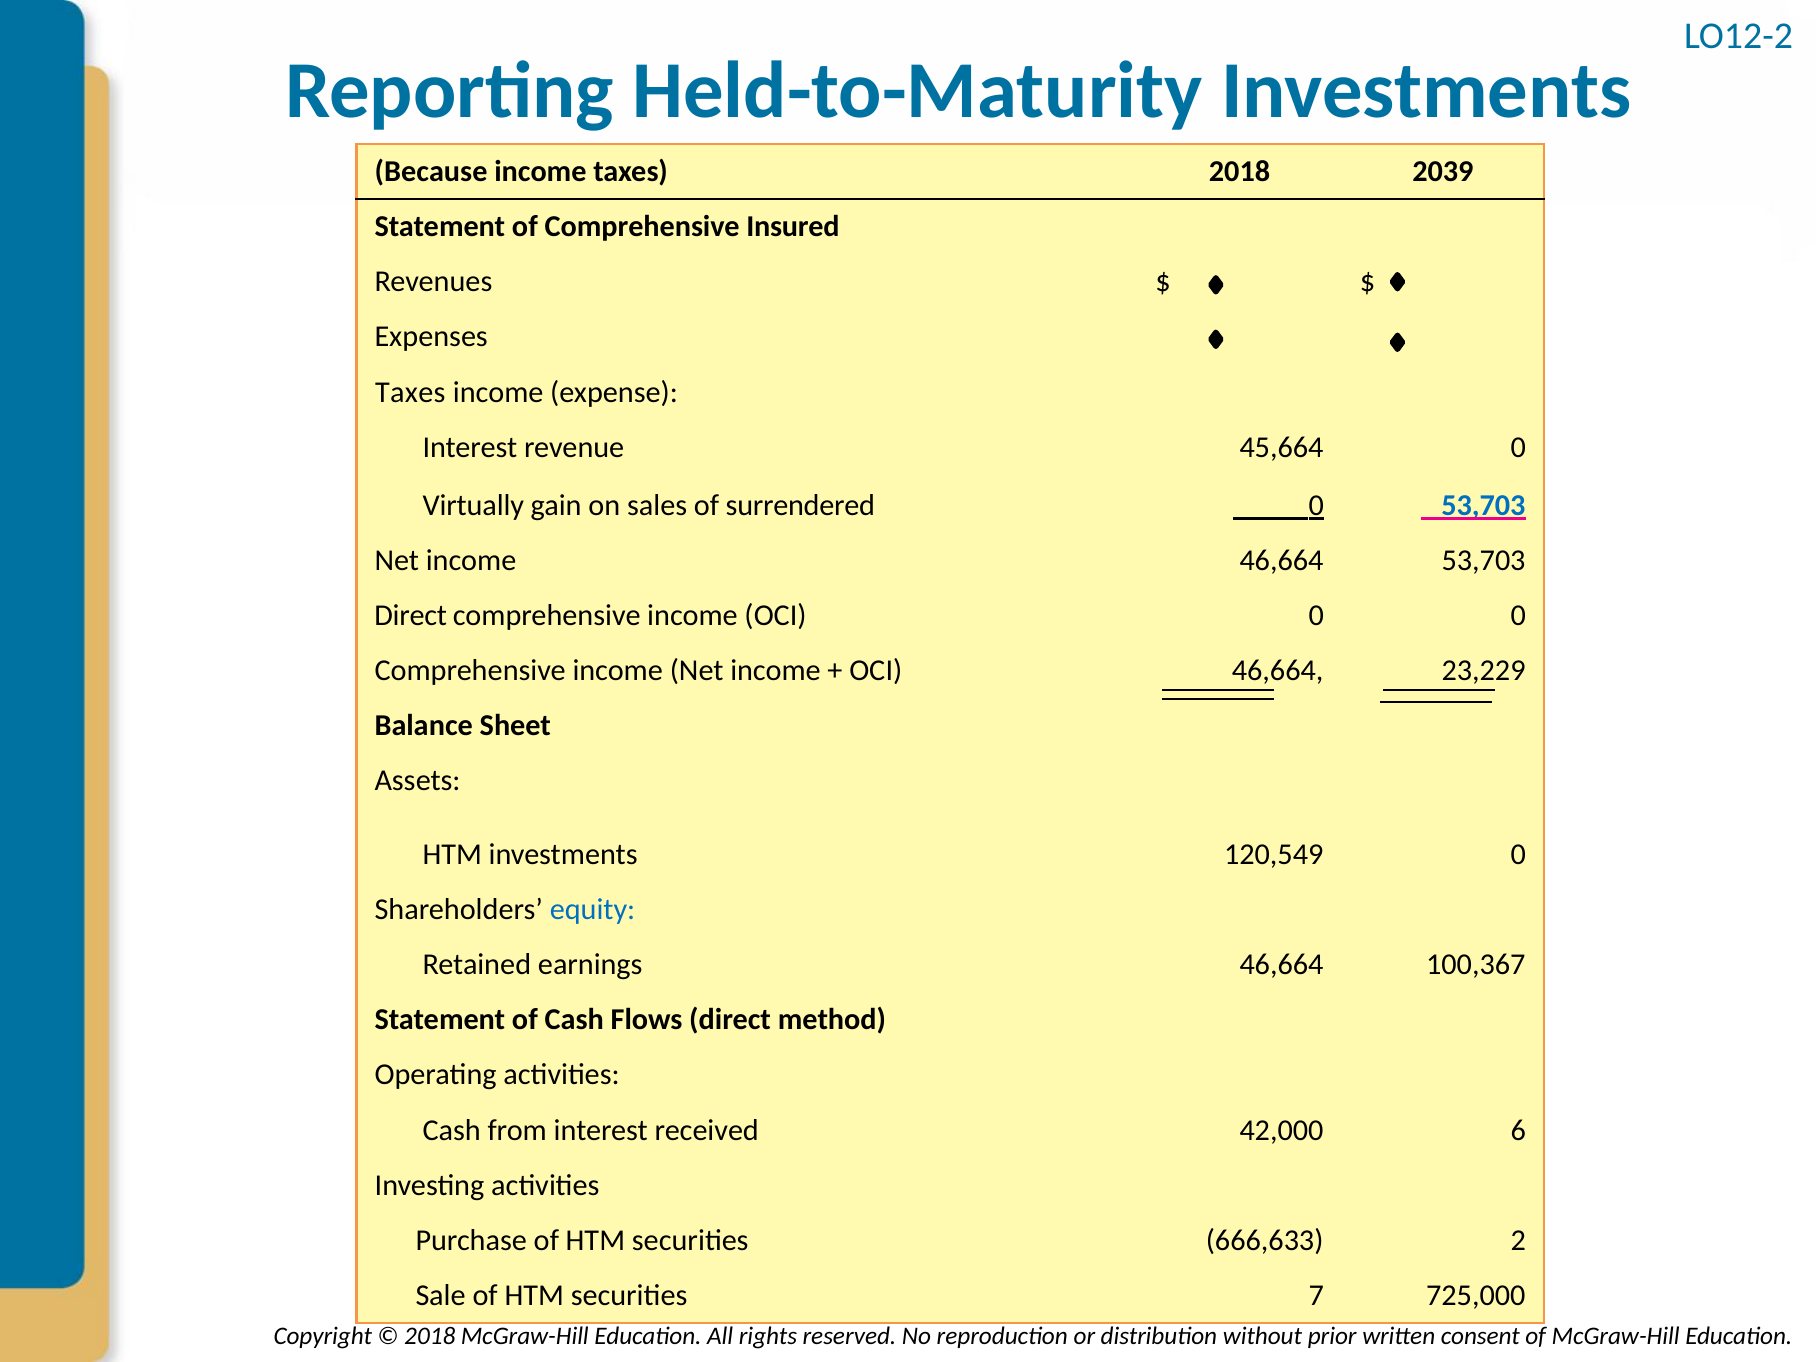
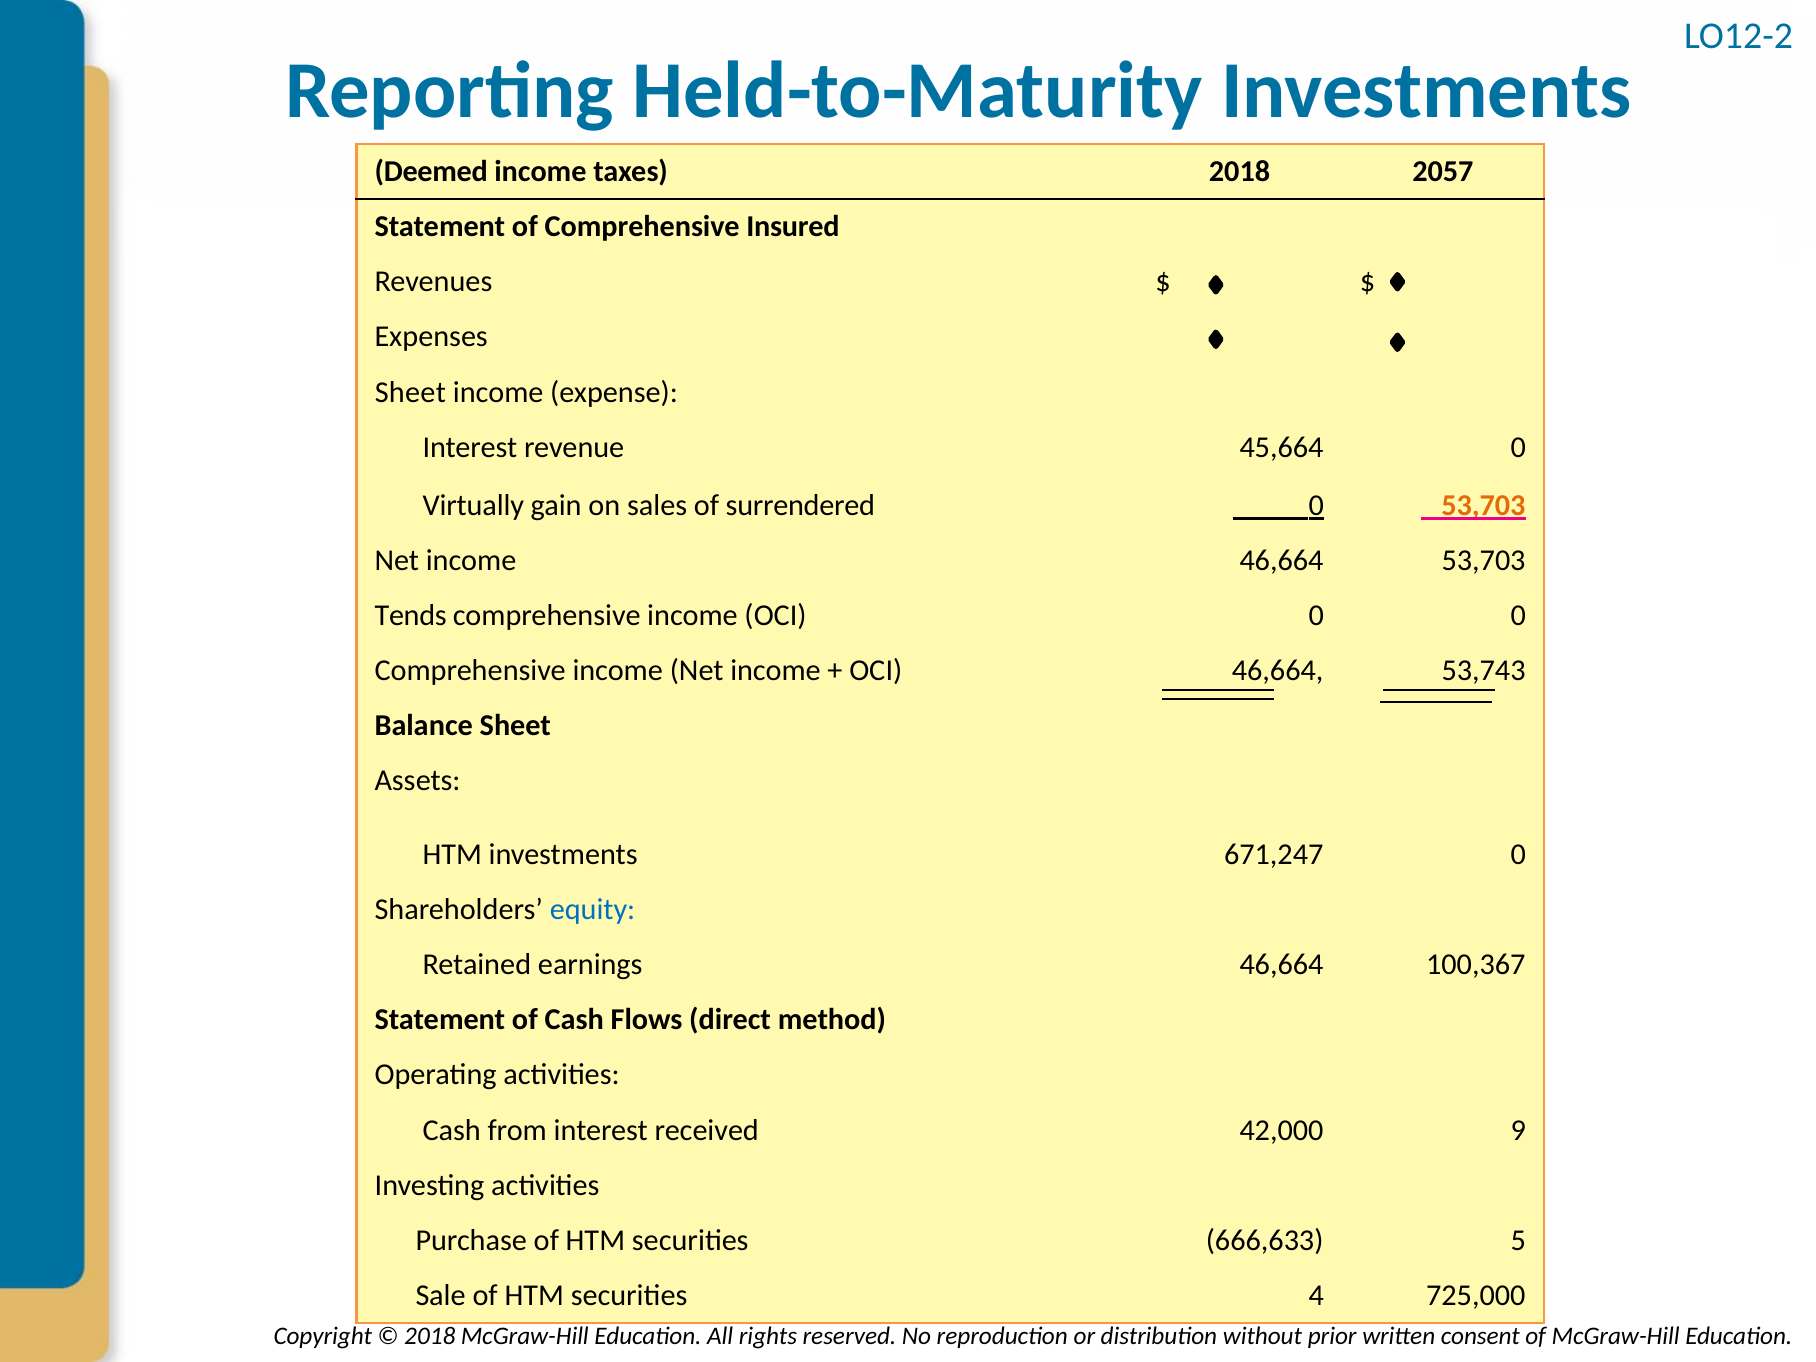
Because: Because -> Deemed
2039: 2039 -> 2057
Taxes at (410, 392): Taxes -> Sheet
53,703 at (1483, 505) colour: blue -> orange
Direct at (411, 615): Direct -> Tends
23,229: 23,229 -> 53,743
120,549: 120,549 -> 671,247
6: 6 -> 9
2: 2 -> 5
7: 7 -> 4
